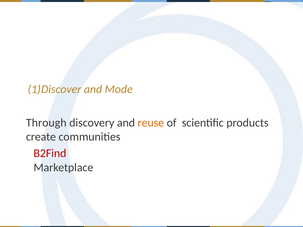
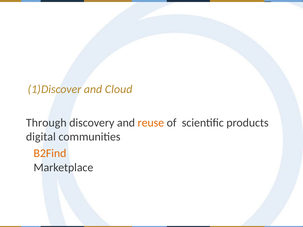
Mode: Mode -> Cloud
create: create -> digital
B2Find colour: red -> orange
